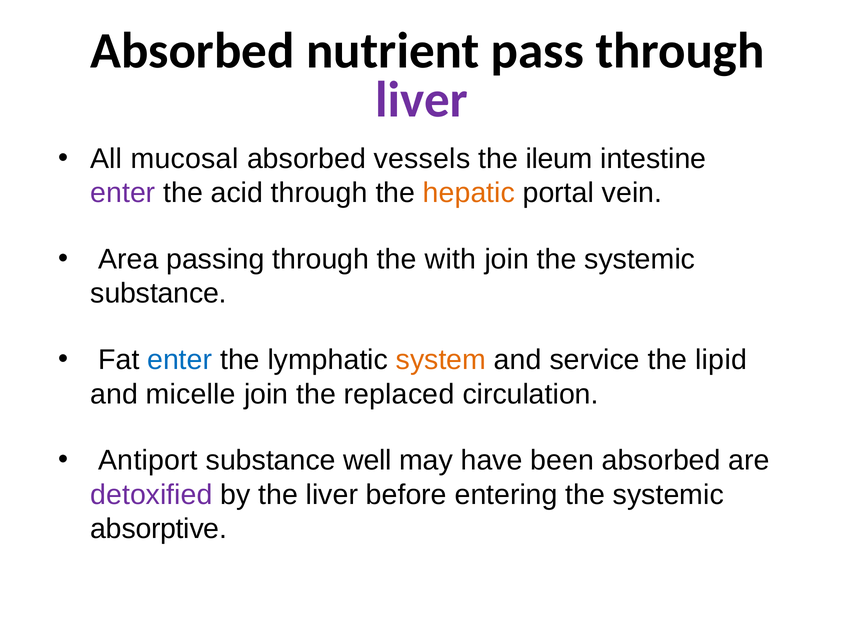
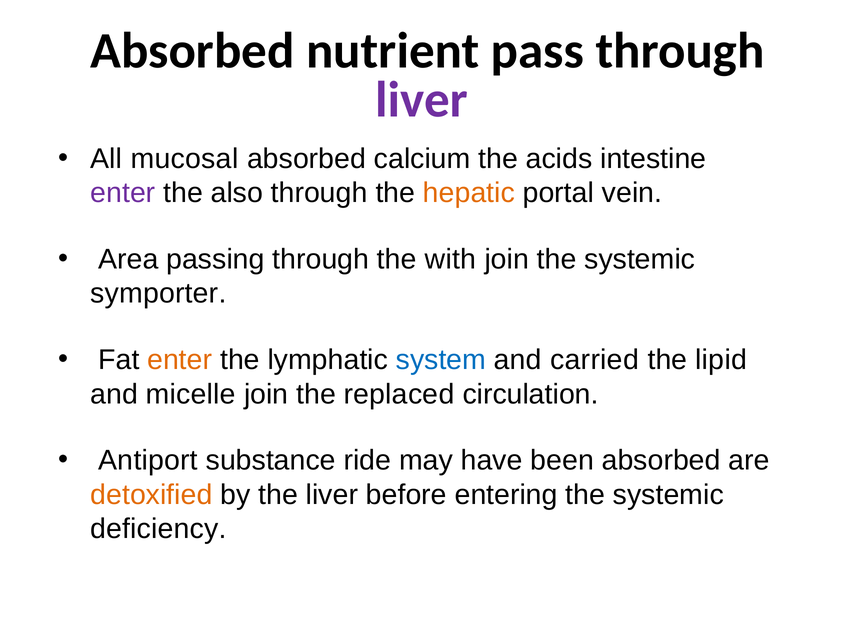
vessels: vessels -> calcium
ileum: ileum -> acids
acid: acid -> also
substance at (159, 294): substance -> symporter
enter at (180, 360) colour: blue -> orange
system colour: orange -> blue
service: service -> carried
well: well -> ride
detoxified colour: purple -> orange
absorptive: absorptive -> deficiency
